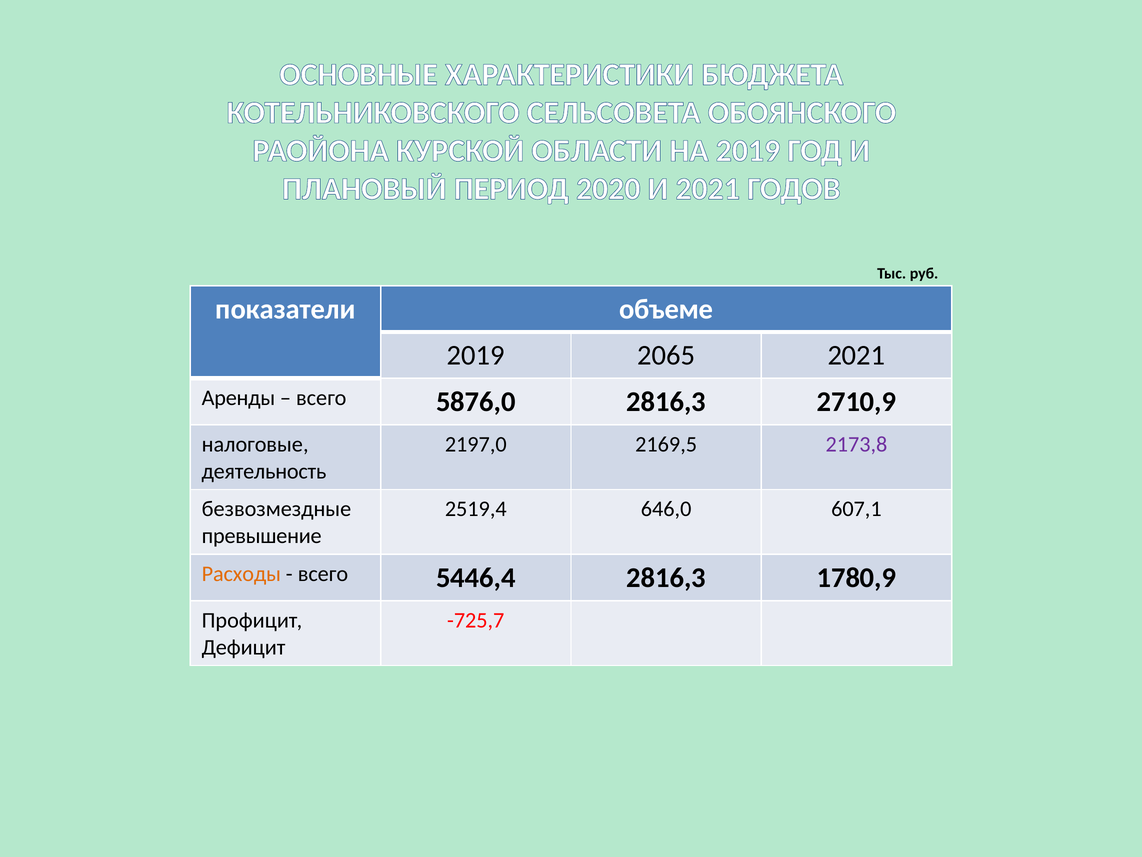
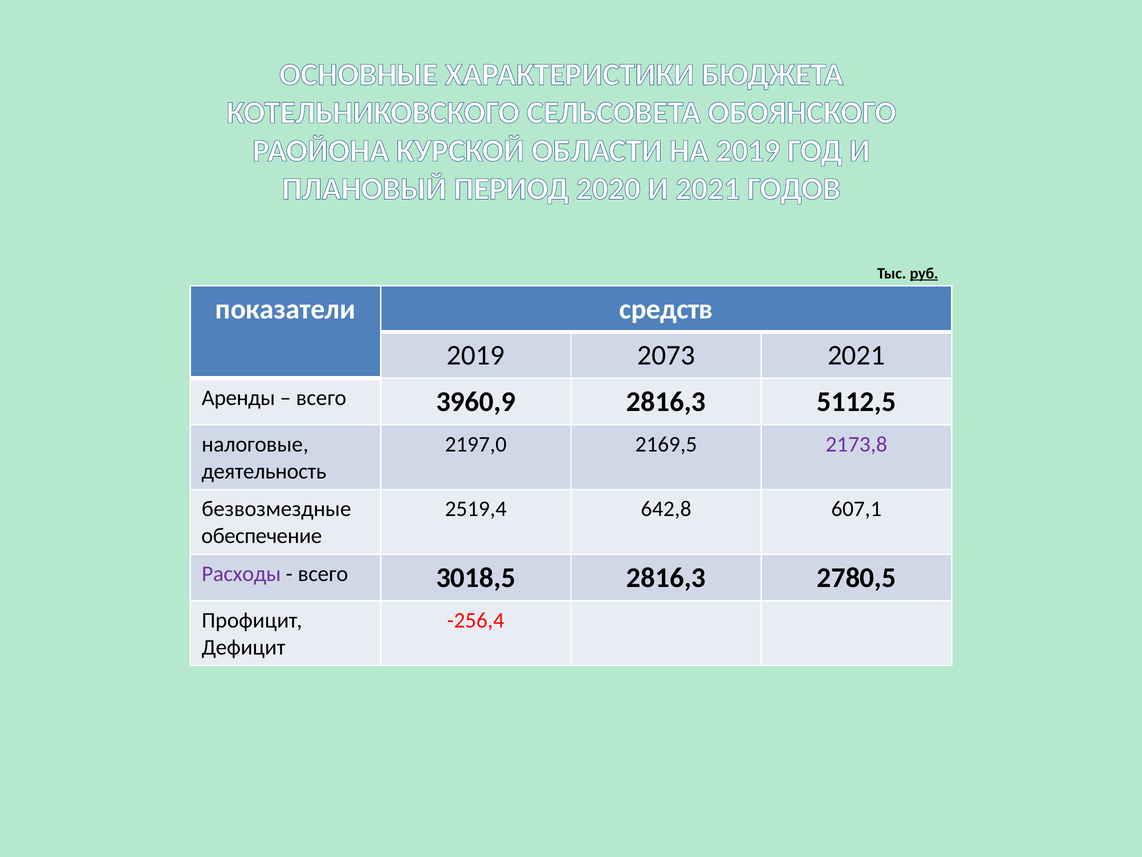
руб underline: none -> present
объеме: объеме -> средств
2065: 2065 -> 2073
5876,0: 5876,0 -> 3960,9
2710,9: 2710,9 -> 5112,5
646,0: 646,0 -> 642,8
превышение: превышение -> обеспечение
Расходы colour: orange -> purple
5446,4: 5446,4 -> 3018,5
1780,9: 1780,9 -> 2780,5
-725,7: -725,7 -> -256,4
